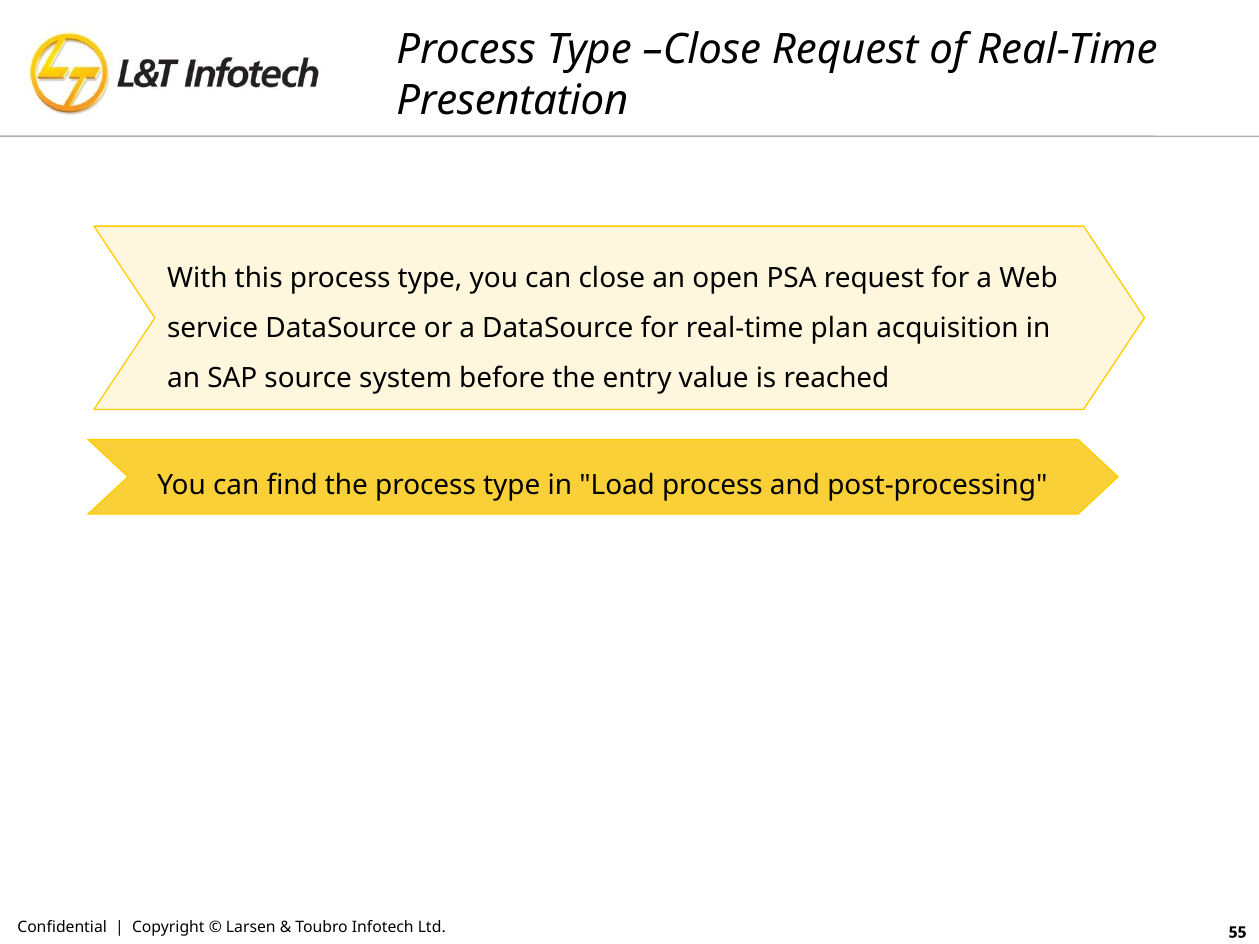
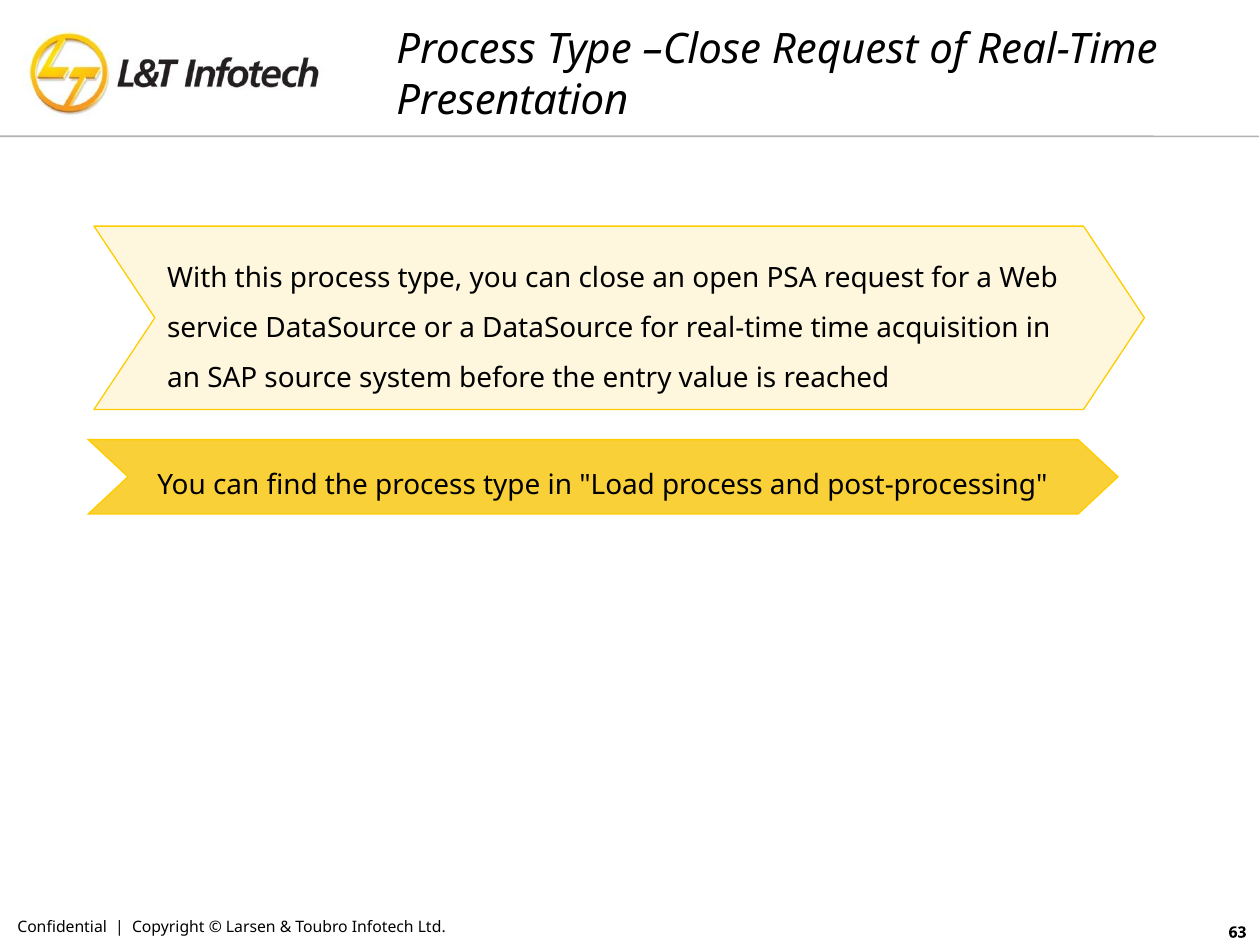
plan: plan -> time
55: 55 -> 63
